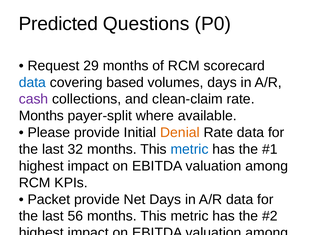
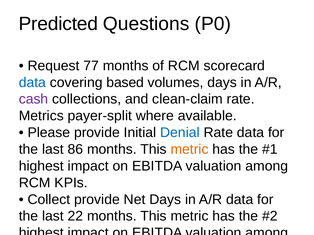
29: 29 -> 77
Months at (41, 116): Months -> Metrics
Denial at (180, 133) colour: orange -> blue
32: 32 -> 86
metric at (190, 150) colour: blue -> orange
Packet at (49, 200): Packet -> Collect
56: 56 -> 22
